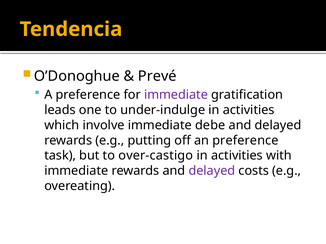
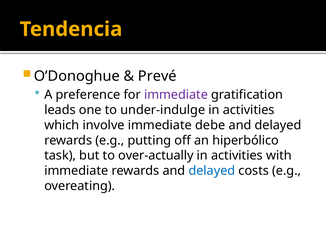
an preference: preference -> hiperbólico
over-castigo: over-castigo -> over-actually
delayed at (212, 171) colour: purple -> blue
